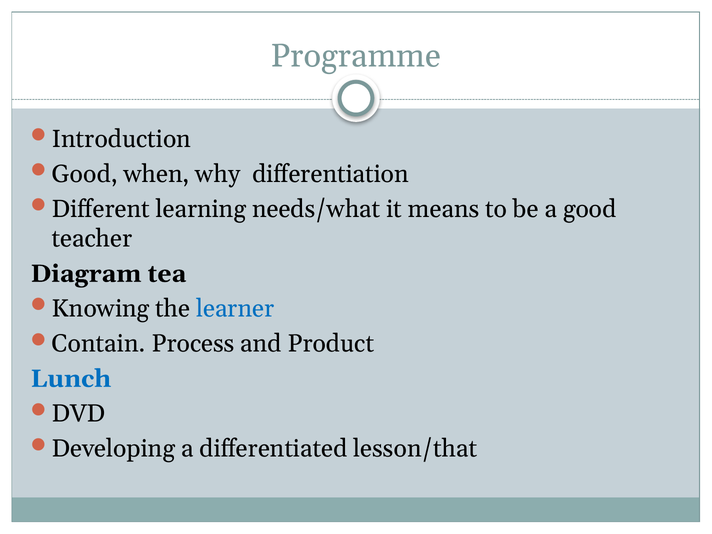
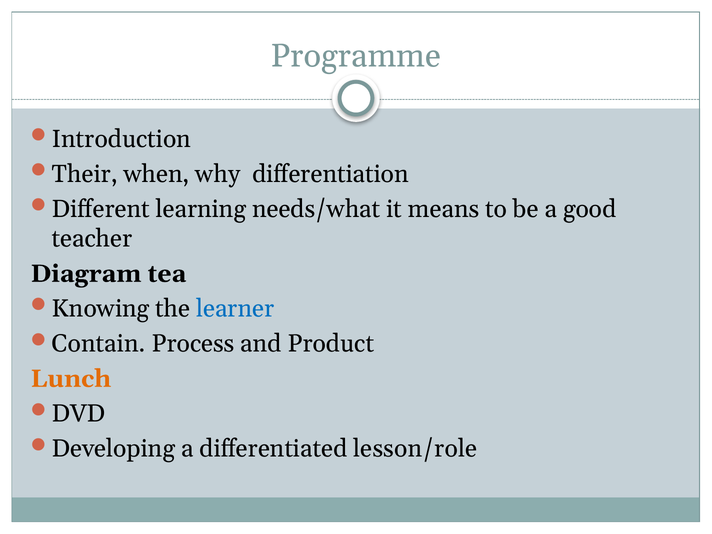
Good at (85, 174): Good -> Their
Lunch colour: blue -> orange
lesson/that: lesson/that -> lesson/role
